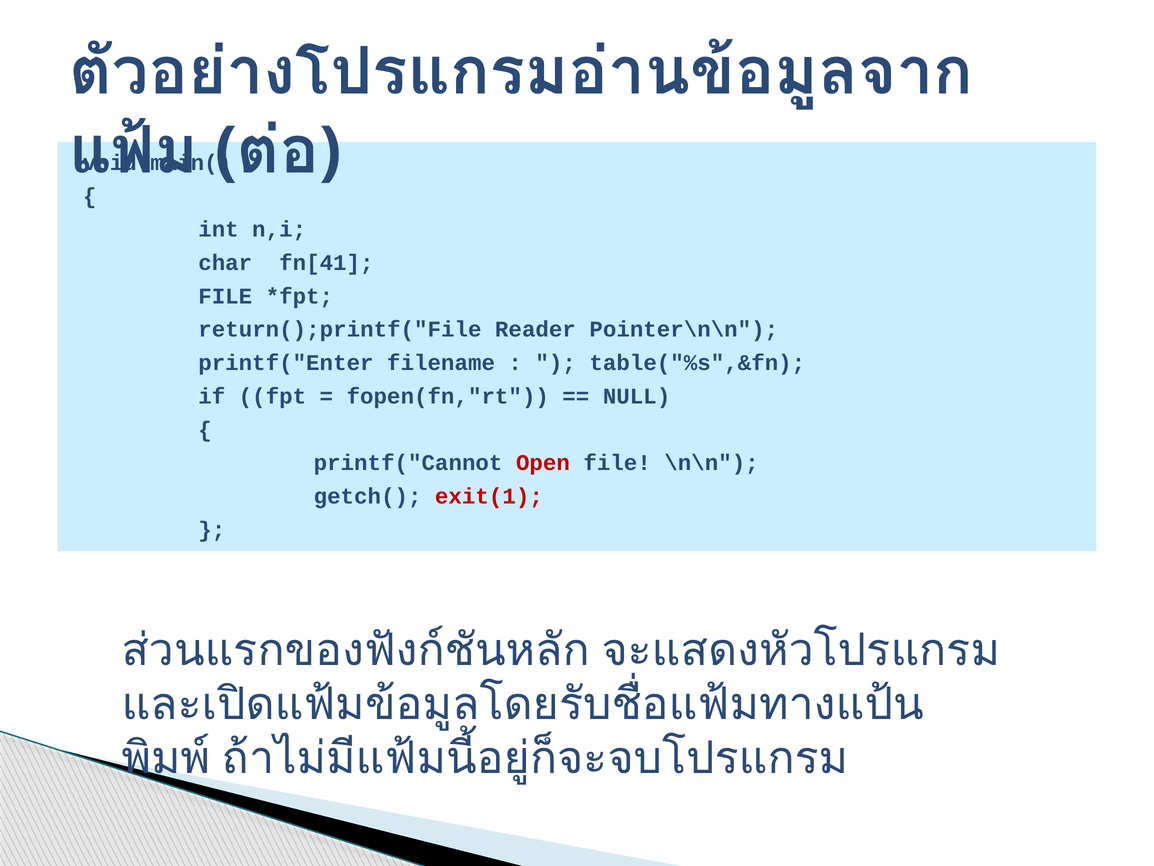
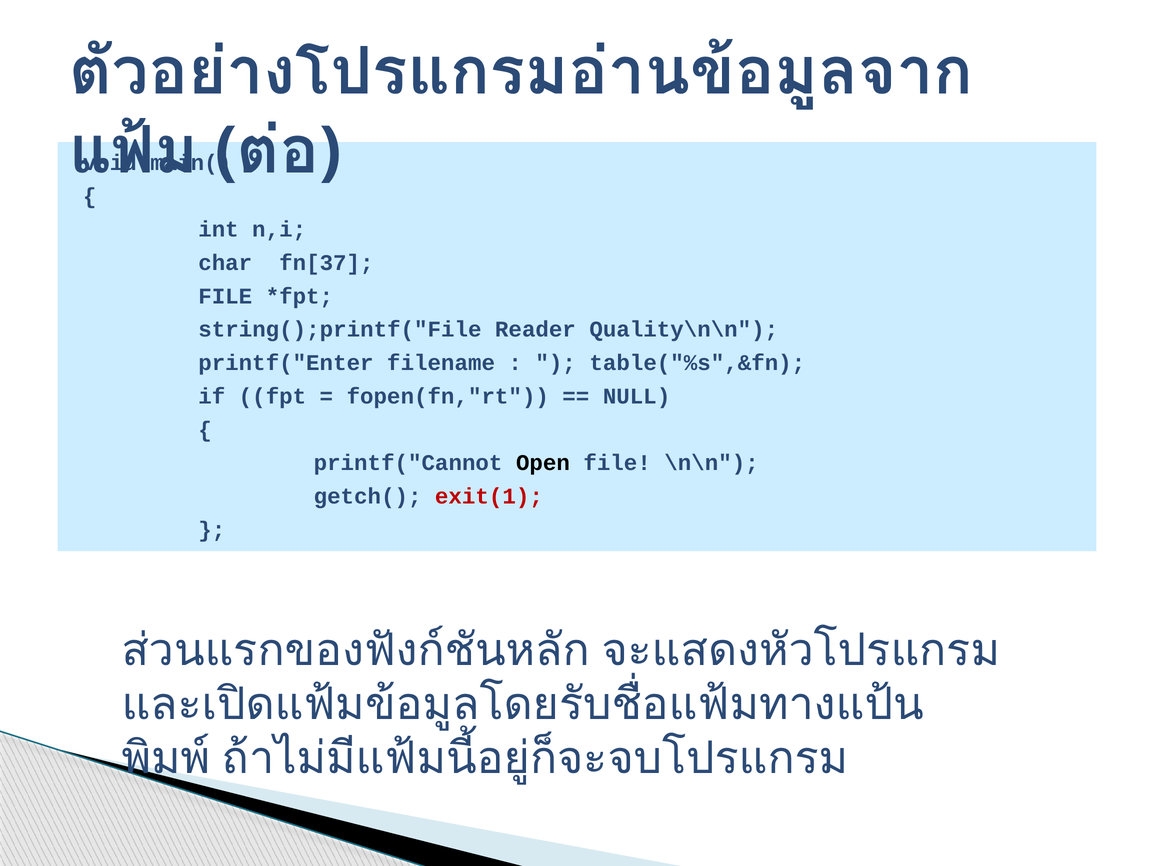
fn[41: fn[41 -> fn[37
return();printf("File: return();printf("File -> string();printf("File
Pointer\n\n: Pointer\n\n -> Quality\n\n
Open colour: red -> black
